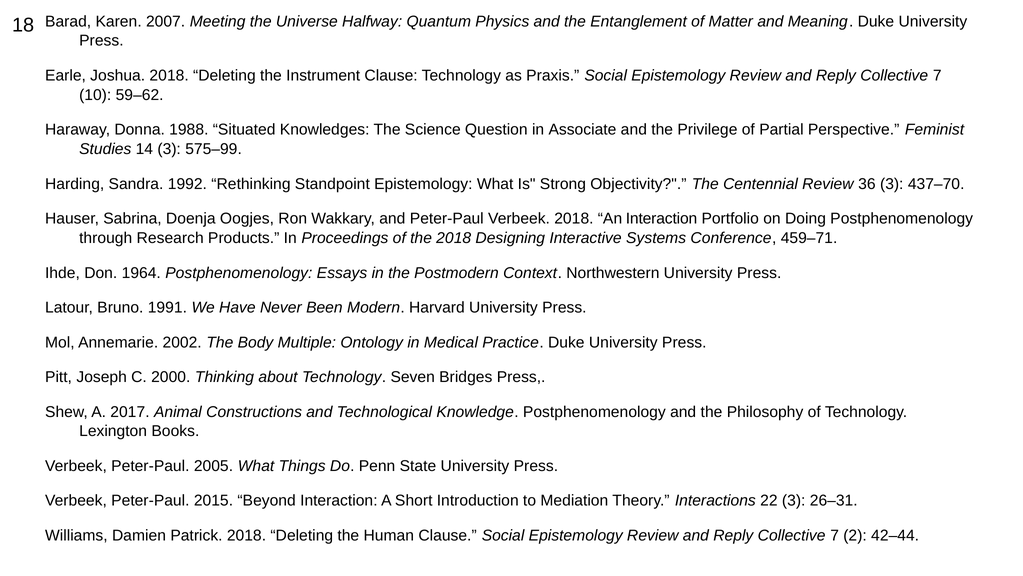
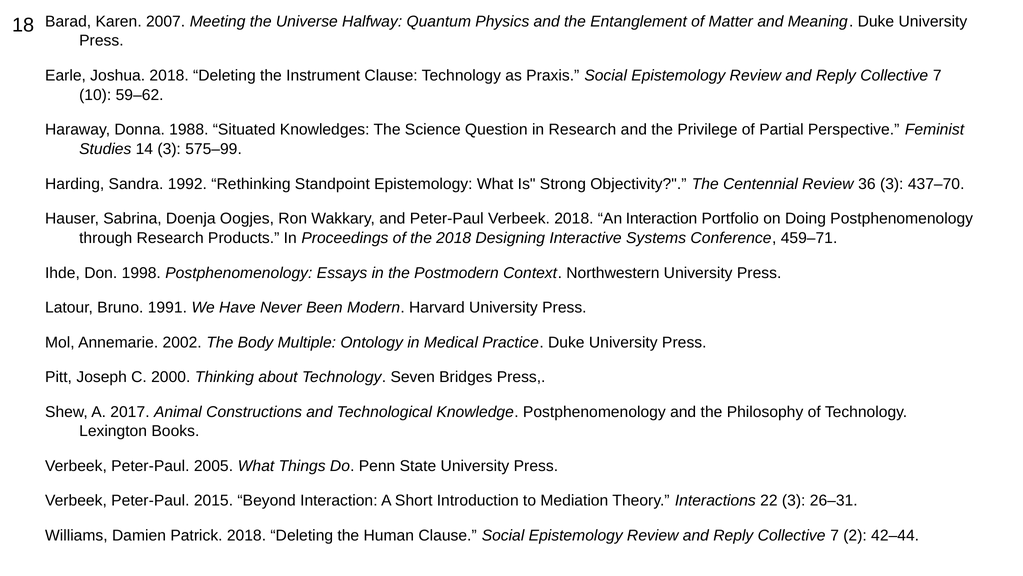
in Associate: Associate -> Research
1964: 1964 -> 1998
